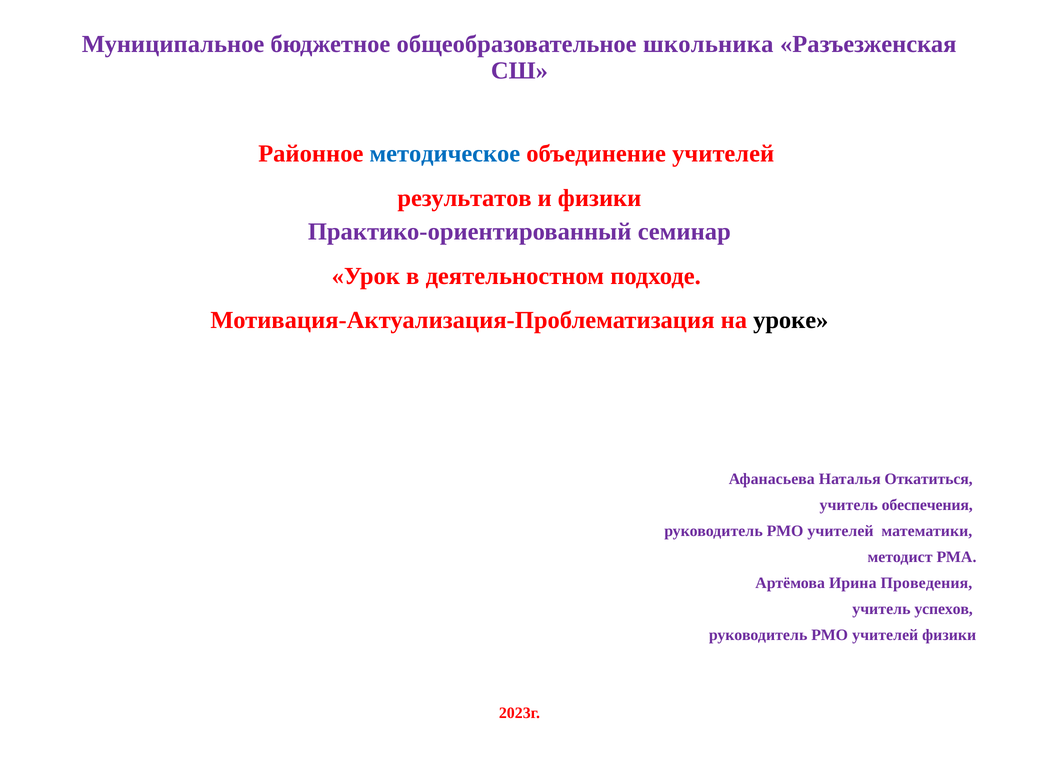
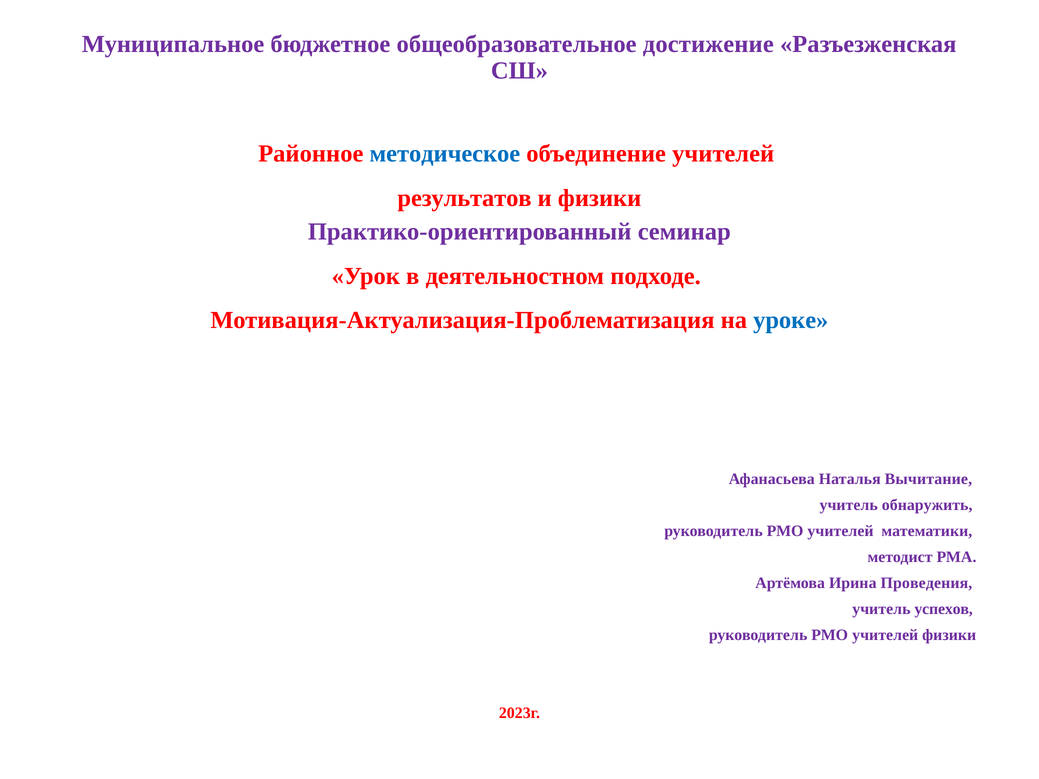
школьника: школьника -> достижение
уроке colour: black -> blue
Откатиться: Откатиться -> Вычитание
обеспечения: обеспечения -> обнаружить
